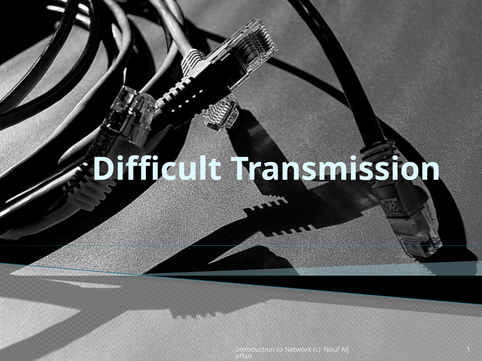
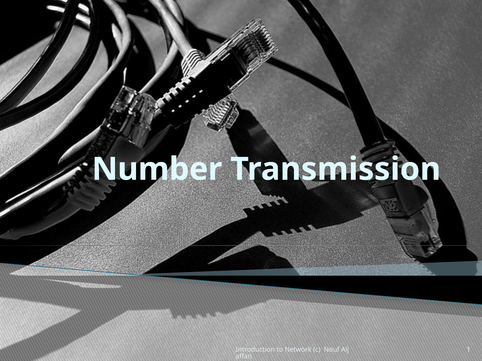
Difficult: Difficult -> Number
